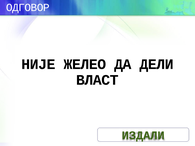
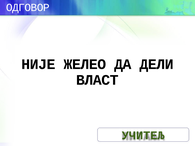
ИЗДАЛИ: ИЗДАЛИ -> УЧИТЕЉ
